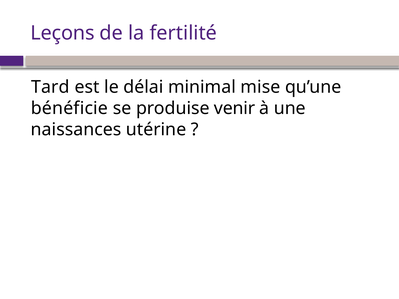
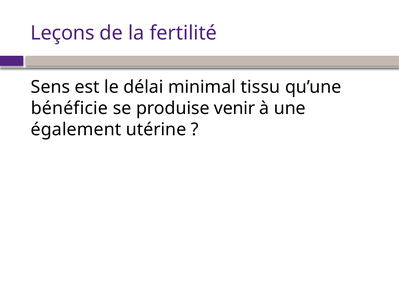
Tard: Tard -> Sens
mise: mise -> tissu
naissances: naissances -> également
